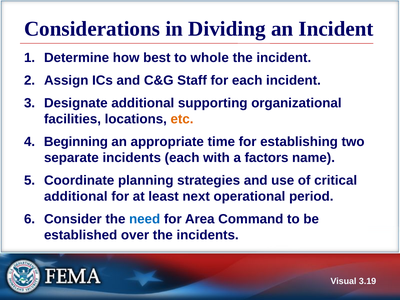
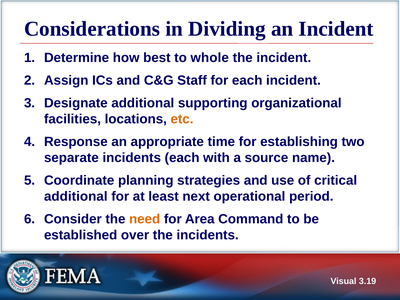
Beginning: Beginning -> Response
factors: factors -> source
need colour: blue -> orange
